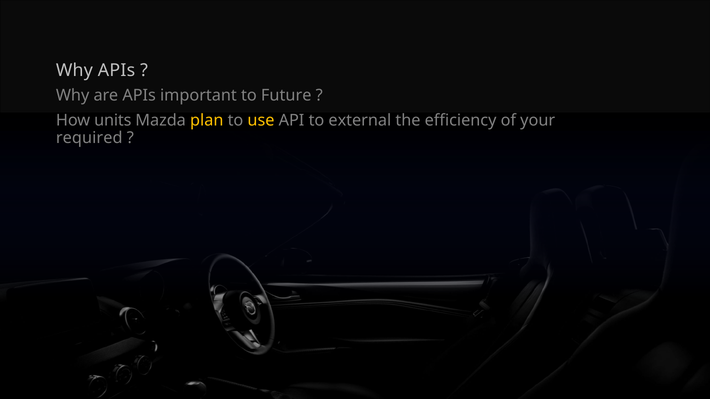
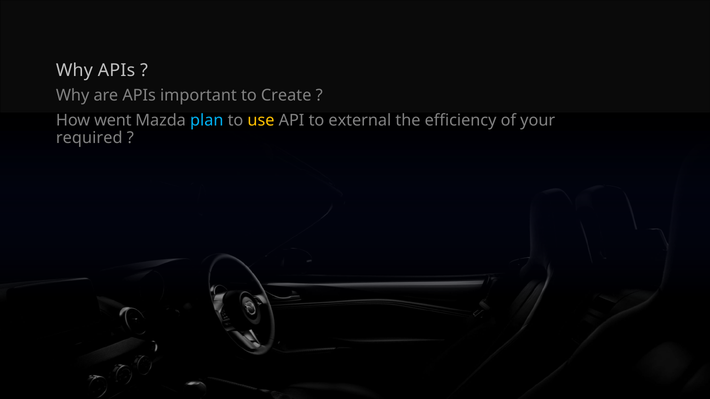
Future: Future -> Create
units: units -> went
plan colour: yellow -> light blue
